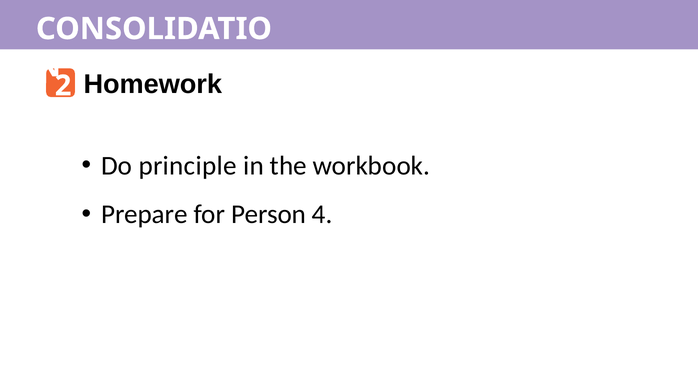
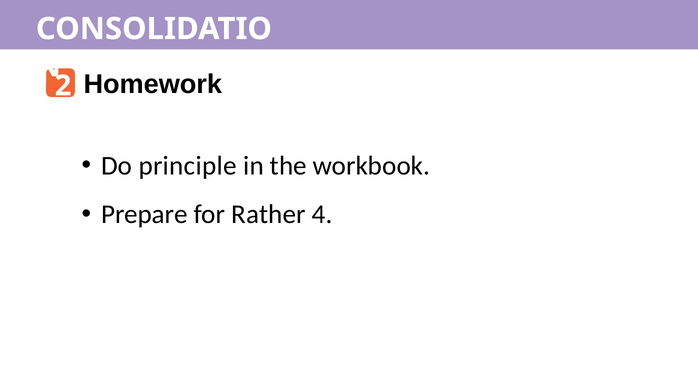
Person: Person -> Rather
